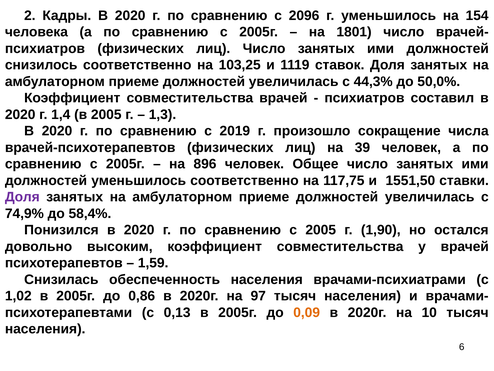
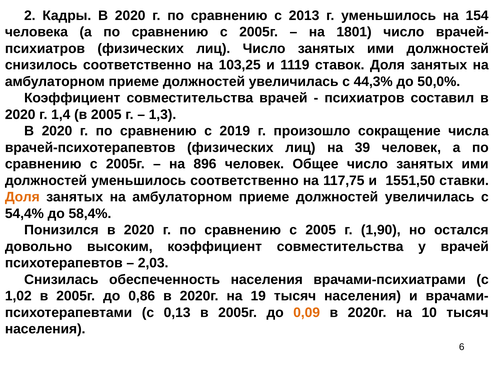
2096: 2096 -> 2013
Доля at (22, 197) colour: purple -> orange
74,9%: 74,9% -> 54,4%
1,59: 1,59 -> 2,03
97: 97 -> 19
